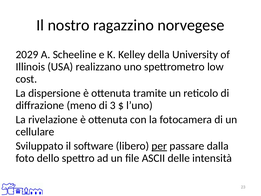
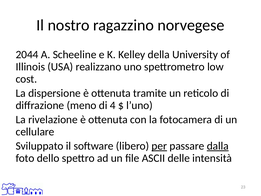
2029: 2029 -> 2044
3: 3 -> 4
dalla underline: none -> present
